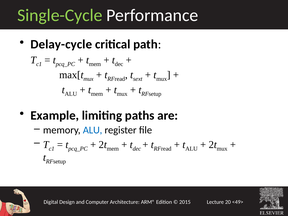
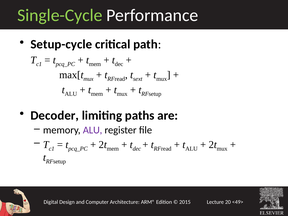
Delay-cycle: Delay-cycle -> Setup-cycle
Example: Example -> Decoder
ALU at (93, 130) colour: blue -> purple
